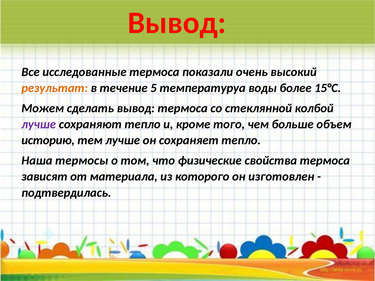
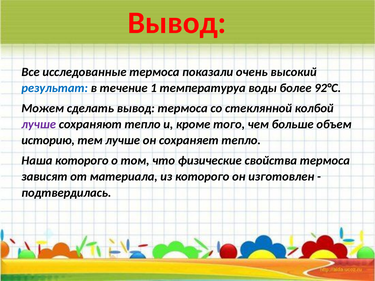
результат colour: orange -> blue
5: 5 -> 1
15°С: 15°С -> 92°С
Наша термосы: термосы -> которого
